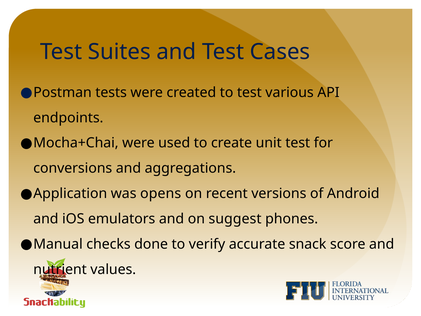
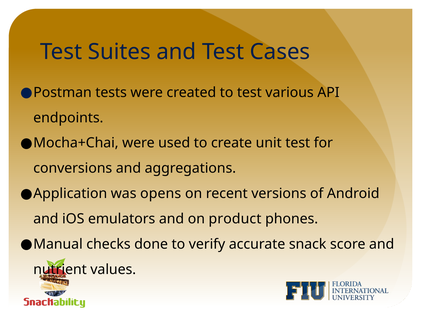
suggest: suggest -> product
